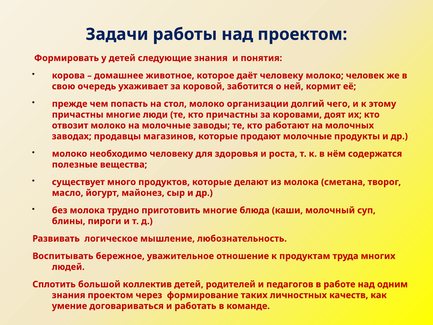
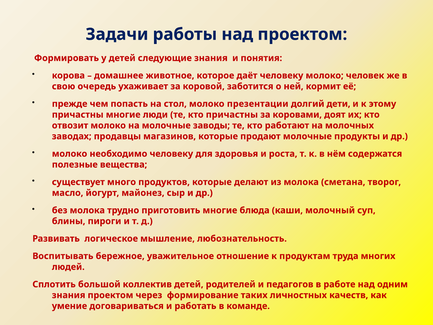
организации: организации -> презентации
чего: чего -> дети
